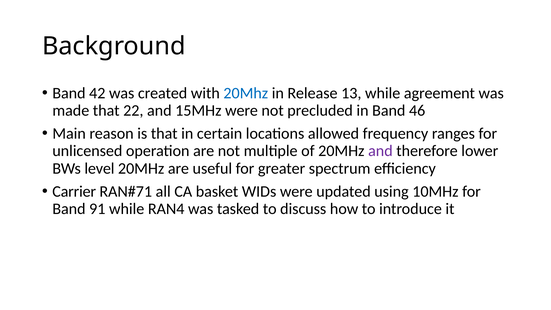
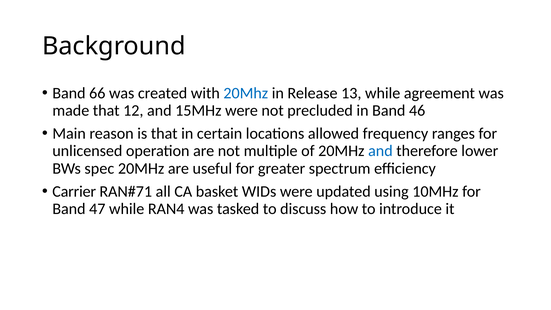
42: 42 -> 66
22: 22 -> 12
and at (380, 151) colour: purple -> blue
level: level -> spec
91: 91 -> 47
